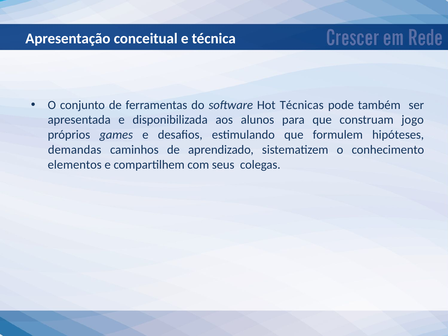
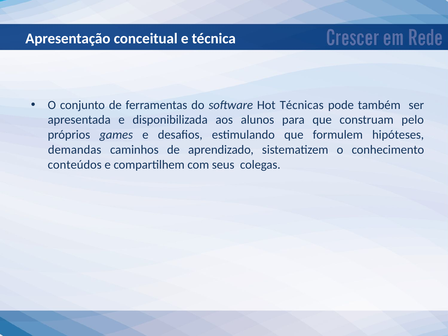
jogo: jogo -> pelo
elementos: elementos -> conteúdos
